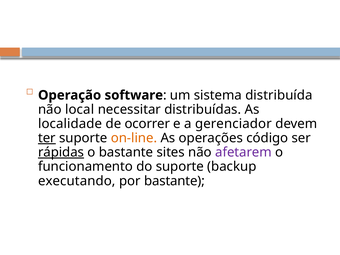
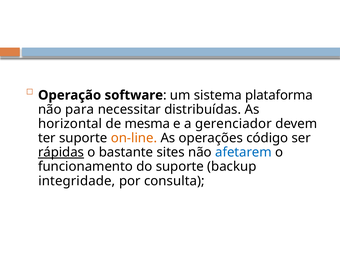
distribuída: distribuída -> plataforma
local: local -> para
localidade: localidade -> horizontal
ocorrer: ocorrer -> mesma
ter underline: present -> none
afetarem colour: purple -> blue
executando: executando -> integridade
por bastante: bastante -> consulta
